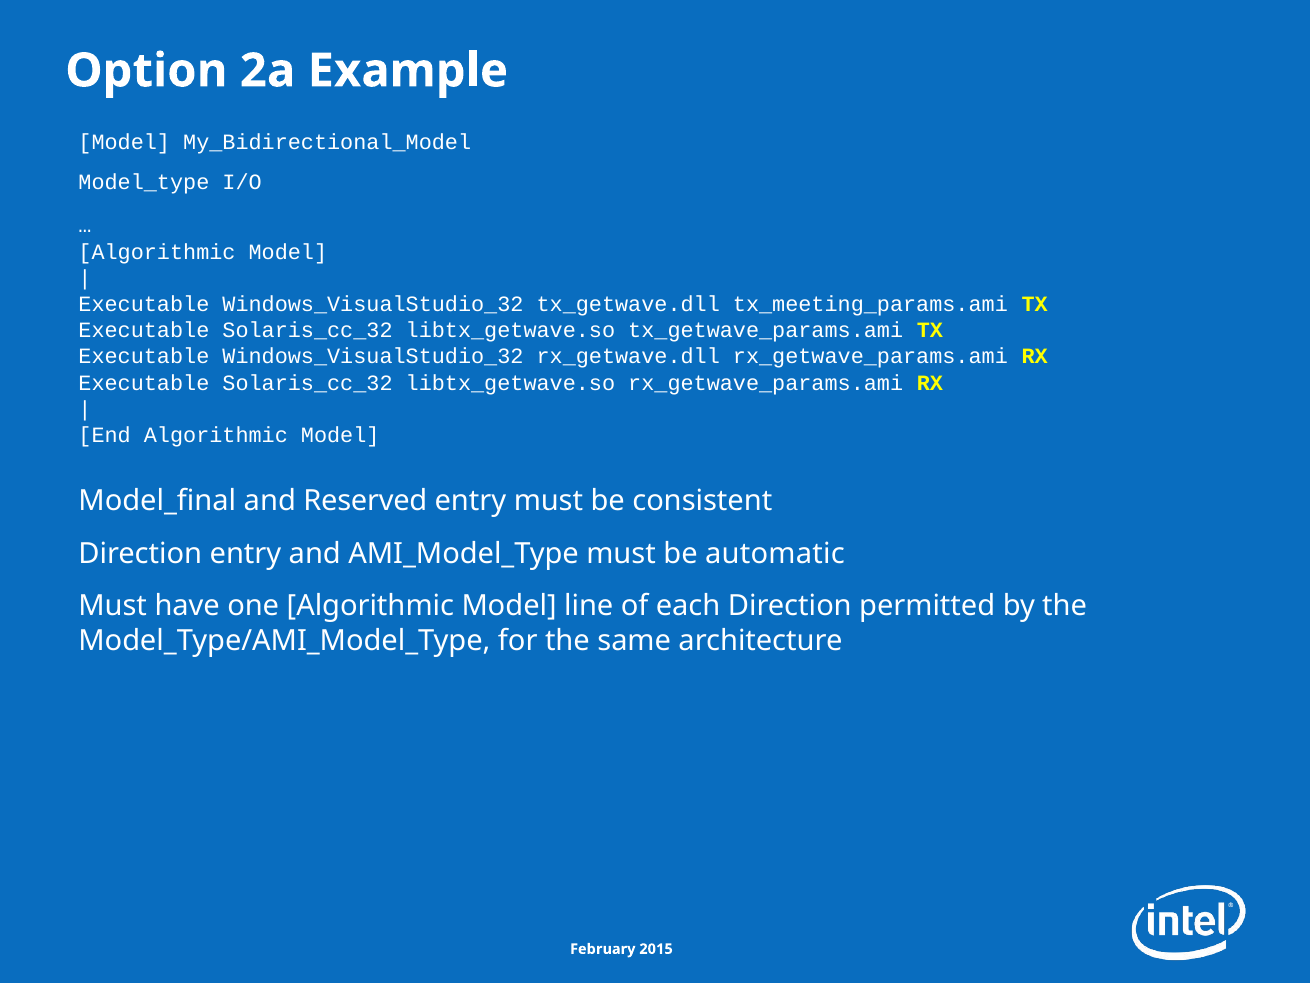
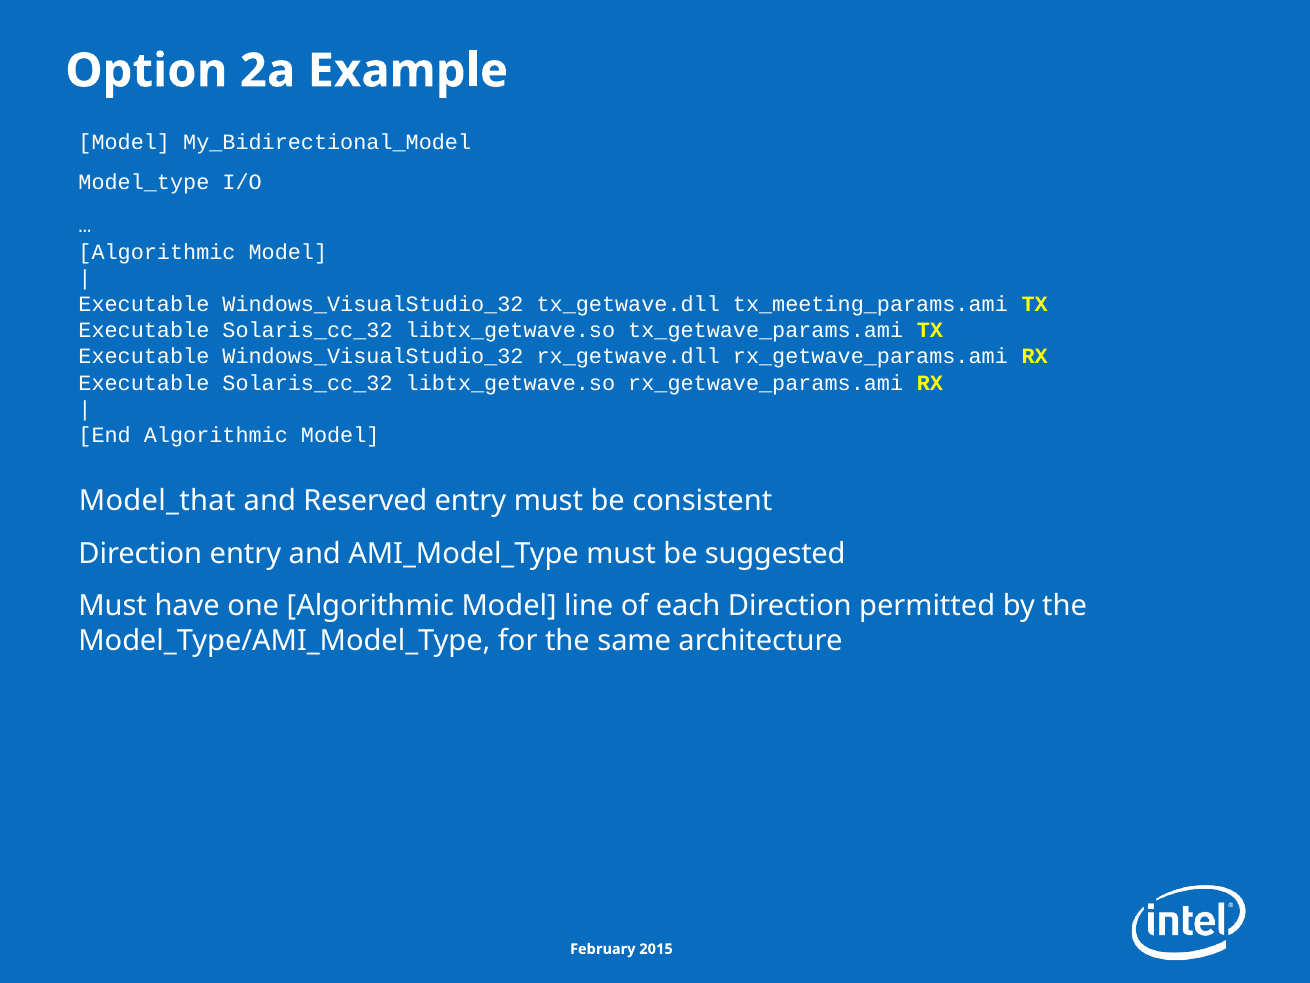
Model_final: Model_final -> Model_that
automatic: automatic -> suggested
